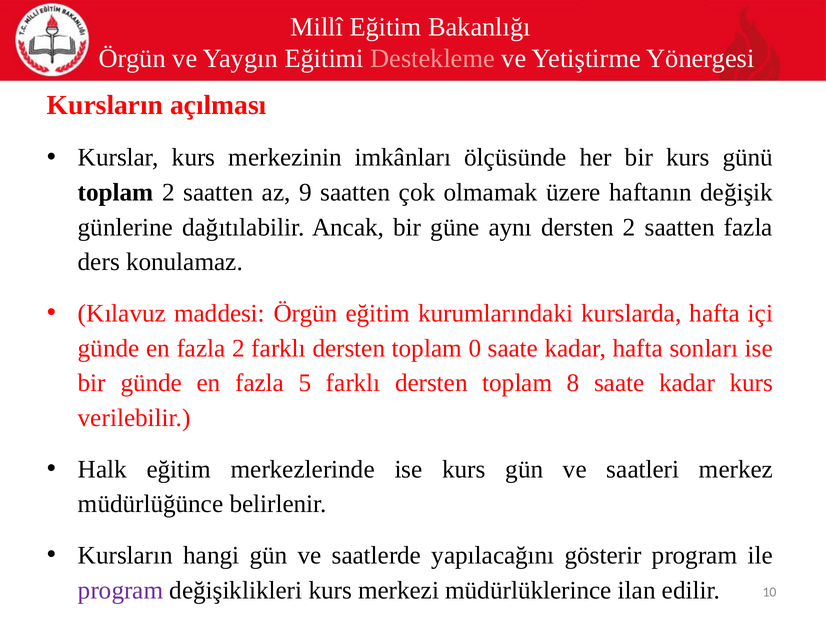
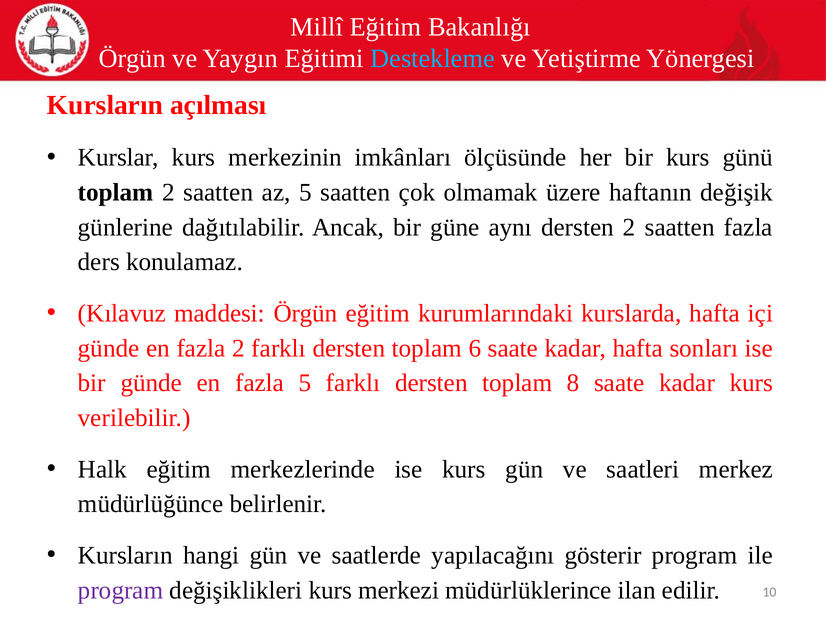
Destekleme colour: pink -> light blue
az 9: 9 -> 5
0: 0 -> 6
